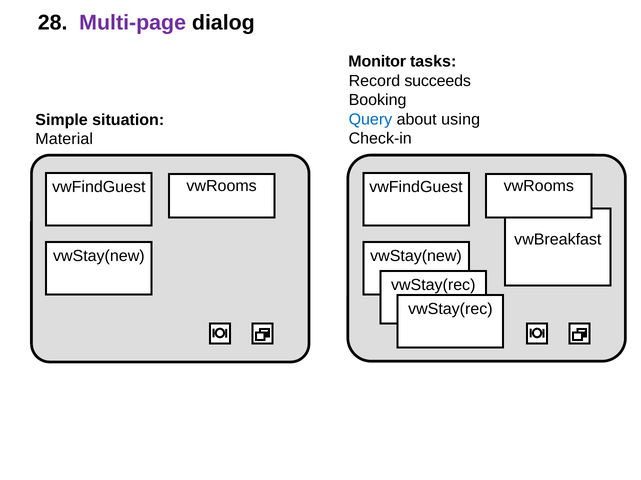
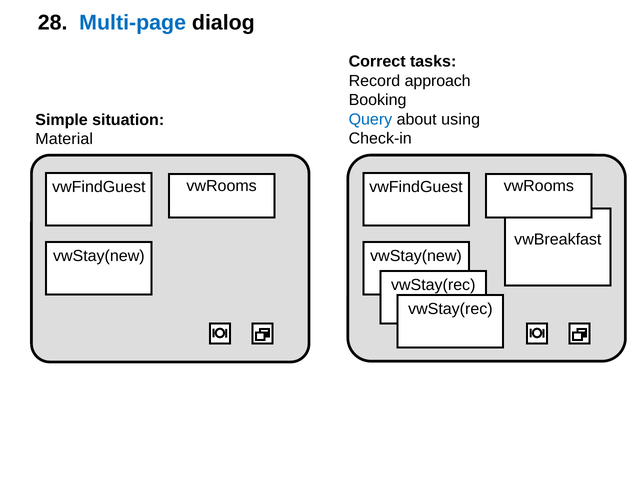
Multi-page colour: purple -> blue
Monitor: Monitor -> Correct
succeeds: succeeds -> approach
